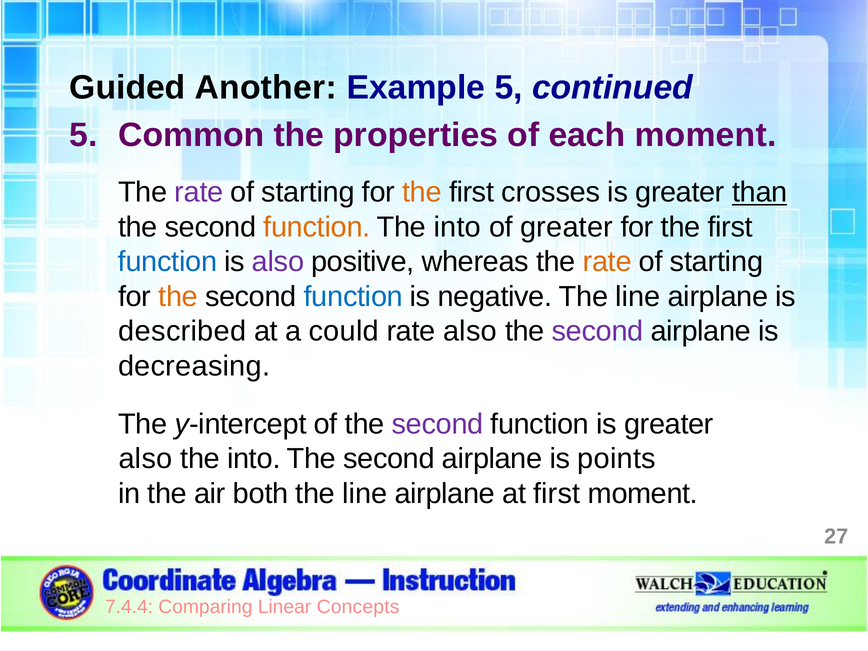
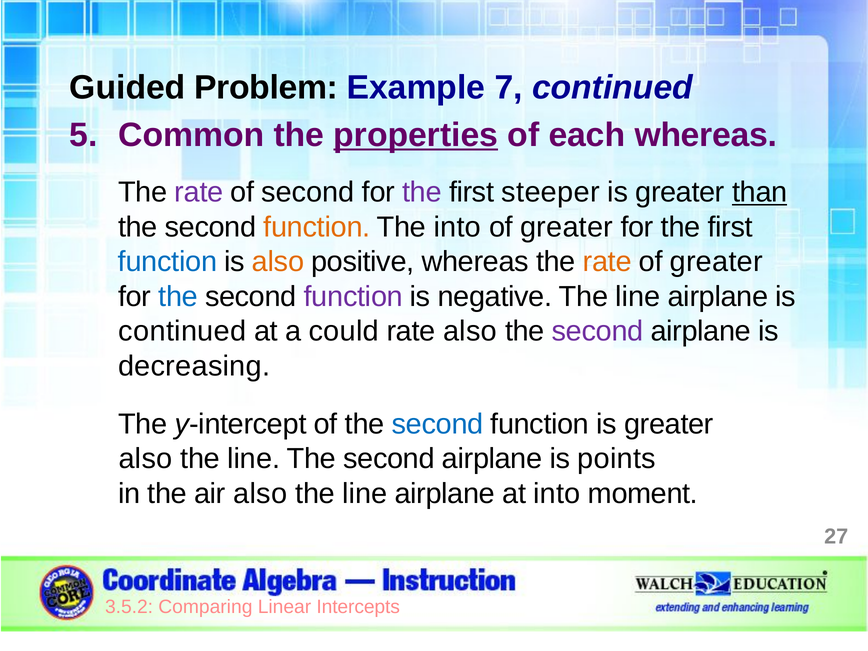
Another: Another -> Problem
Example 5: 5 -> 7
properties underline: none -> present
each moment: moment -> whereas
starting at (308, 192): starting -> second
the at (422, 192) colour: orange -> purple
crosses: crosses -> steeper
also at (278, 262) colour: purple -> orange
starting at (717, 262): starting -> greater
the at (178, 297) colour: orange -> blue
function at (353, 297) colour: blue -> purple
described at (182, 331): described -> continued
second at (437, 424) colour: purple -> blue
into at (254, 459): into -> line
air both: both -> also
at first: first -> into
7.4.4: 7.4.4 -> 3.5.2
Concepts: Concepts -> Intercepts
